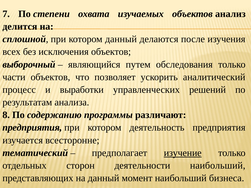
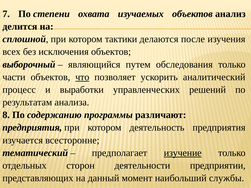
котором данный: данный -> тактики
что underline: none -> present
деятельности наибольший: наибольший -> предприятии
бизнеса: бизнеса -> службы
